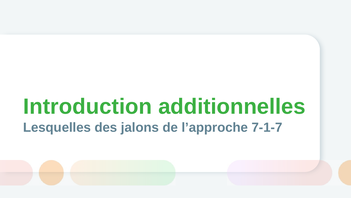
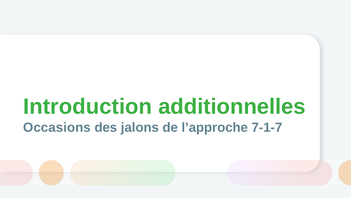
Lesquelles: Lesquelles -> Occasions
